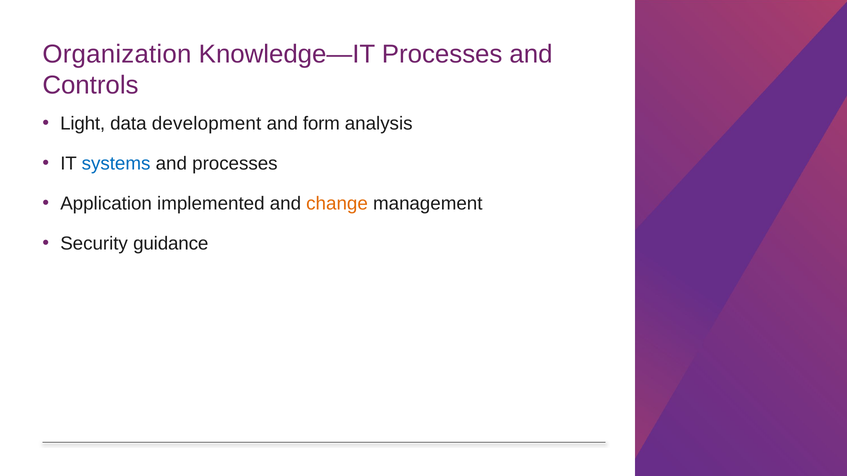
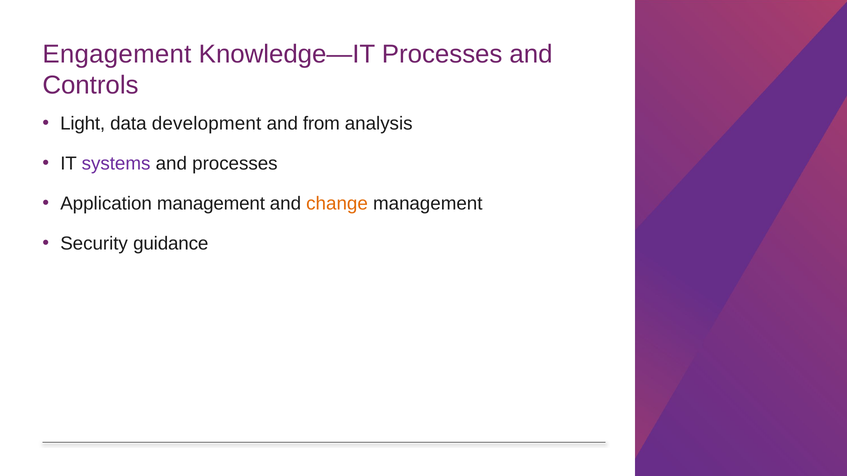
Organization: Organization -> Engagement
form: form -> from
systems colour: blue -> purple
Application implemented: implemented -> management
